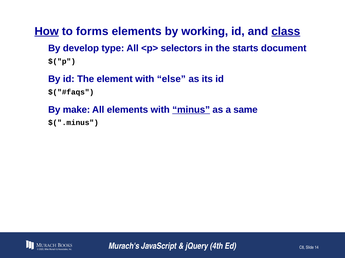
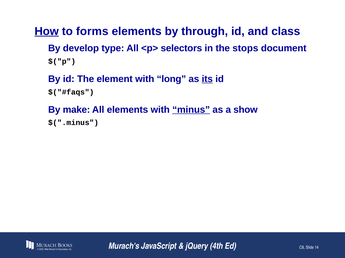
working: working -> through
class underline: present -> none
starts: starts -> stops
else: else -> long
its underline: none -> present
same: same -> show
